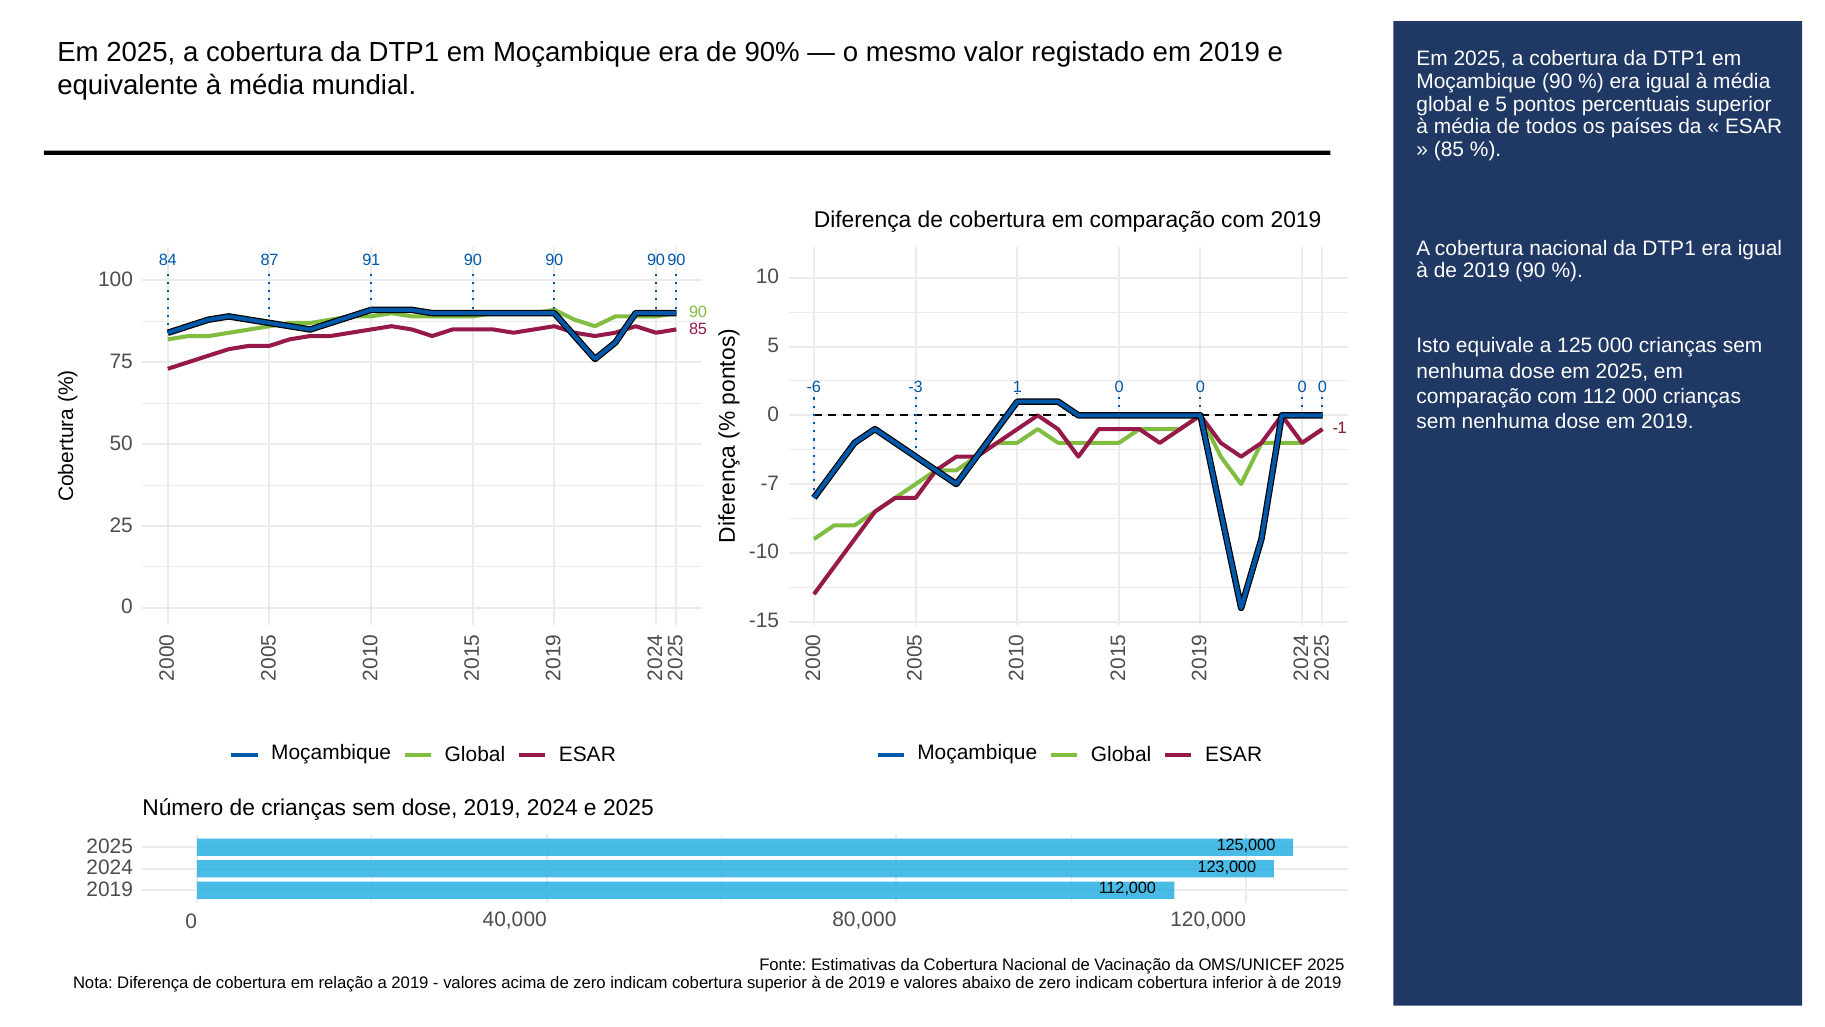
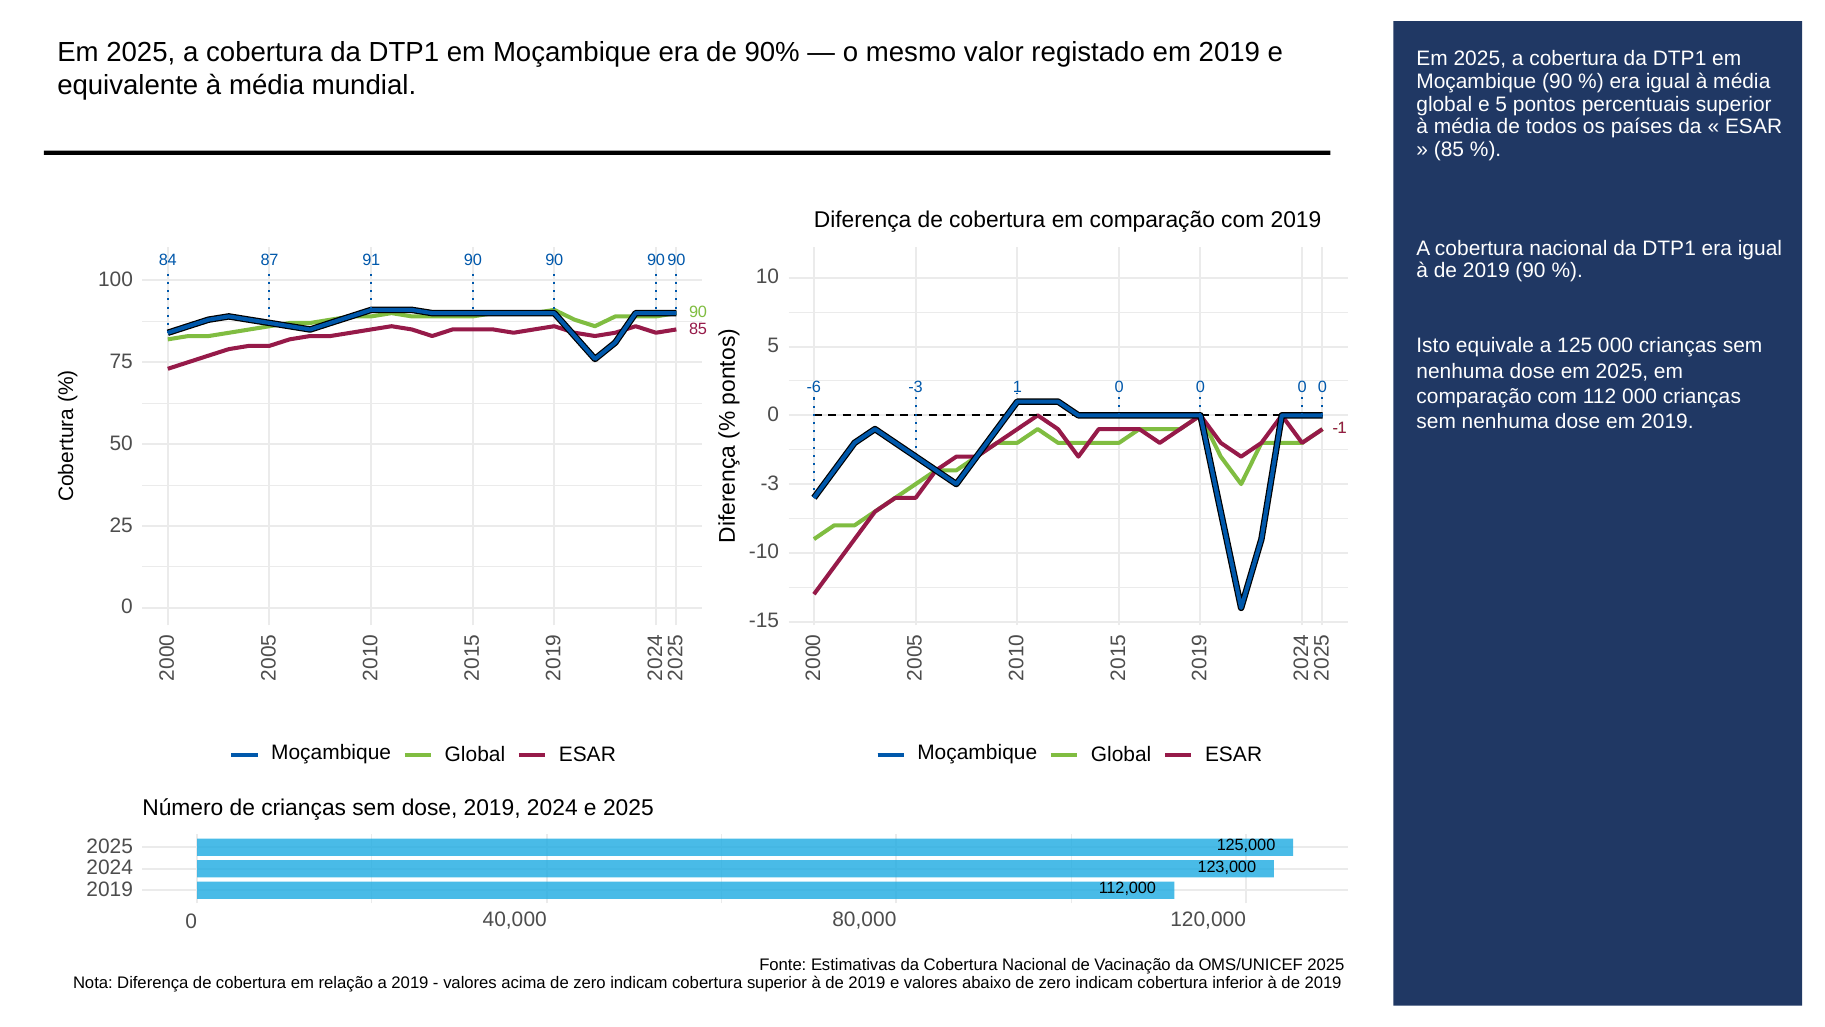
-7 at (770, 483): -7 -> -3
